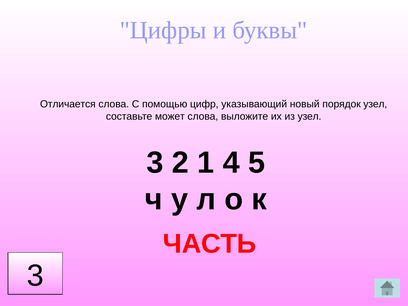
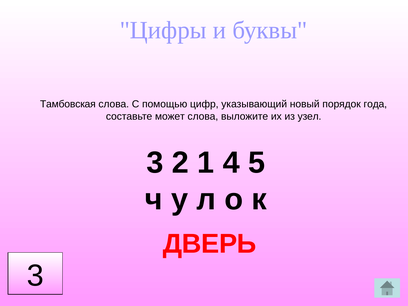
Отличается: Отличается -> Тамбовская
порядок узел: узел -> года
ЧАСТЬ: ЧАСТЬ -> ДВЕРЬ
